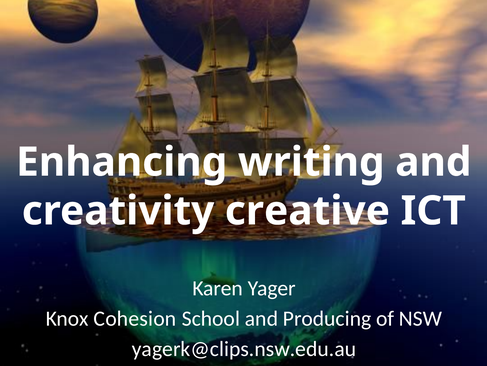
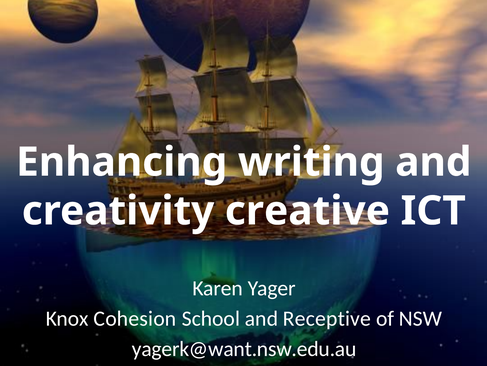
Producing: Producing -> Receptive
yagerk@clips.nsw.edu.au: yagerk@clips.nsw.edu.au -> yagerk@want.nsw.edu.au
